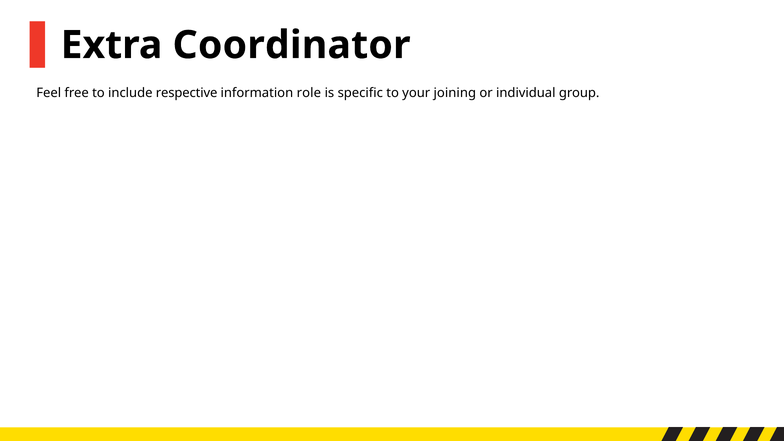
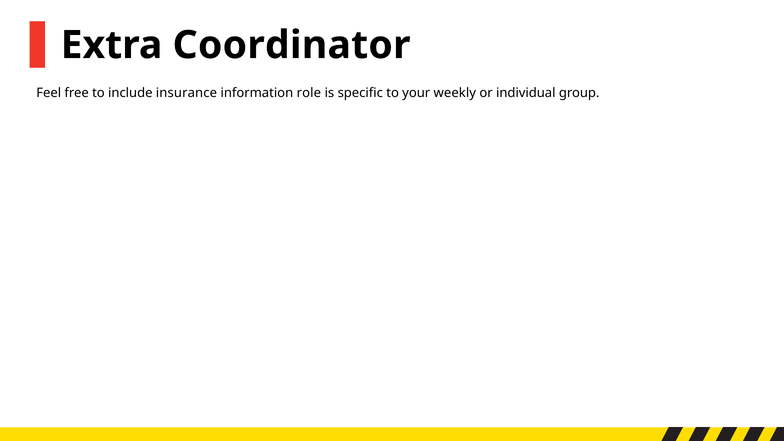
respective: respective -> insurance
joining: joining -> weekly
